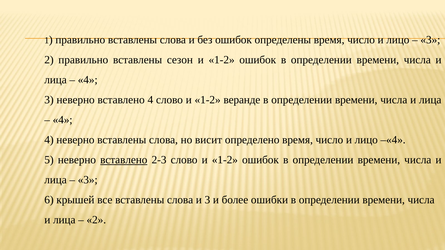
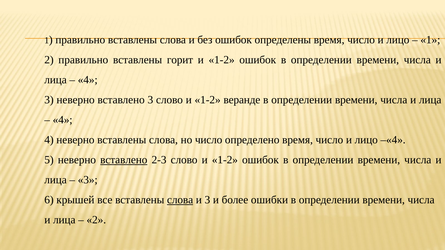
3 at (430, 40): 3 -> 1
сезон: сезон -> горит
вставлено 4: 4 -> 3
но висит: висит -> число
слова at (180, 200) underline: none -> present
